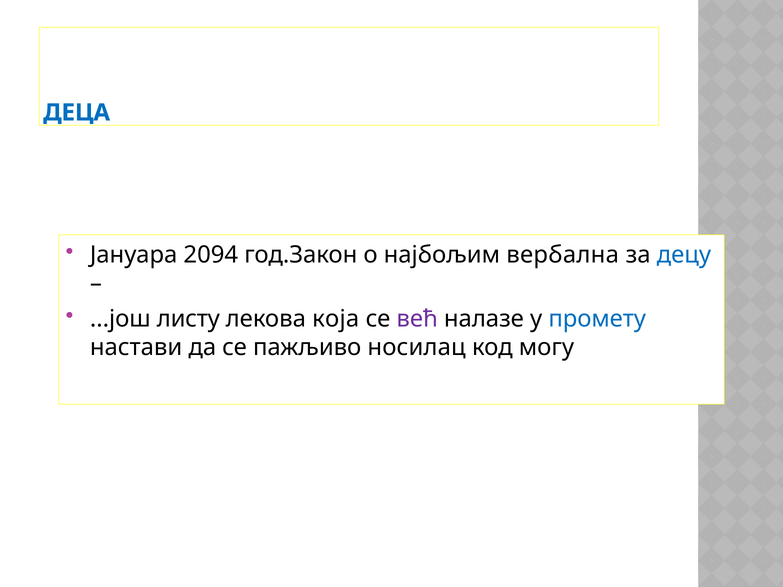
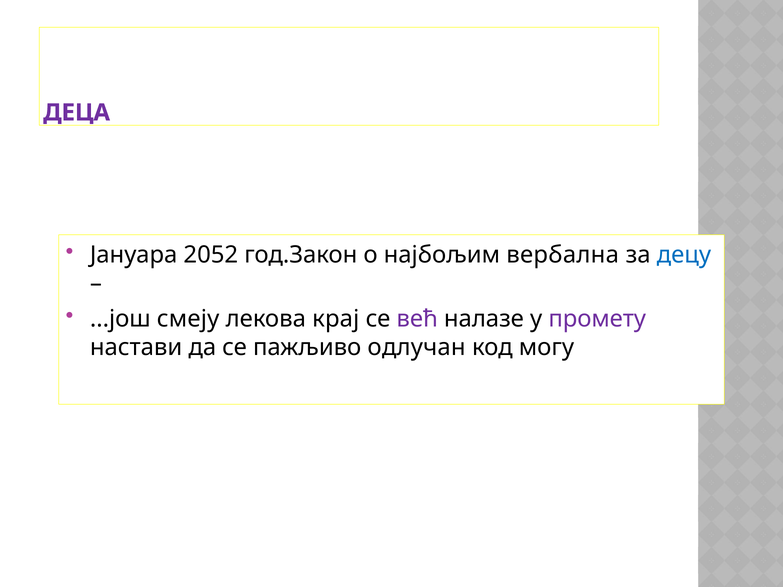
ДЕЦА colour: blue -> purple
2094: 2094 -> 2052
листу: листу -> смеју
која: која -> крај
промету colour: blue -> purple
носилац: носилац -> одлучан
